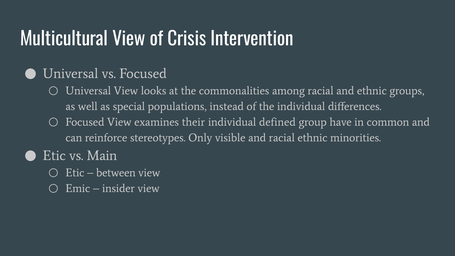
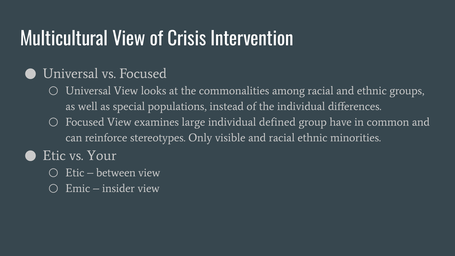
their: their -> large
Main: Main -> Your
